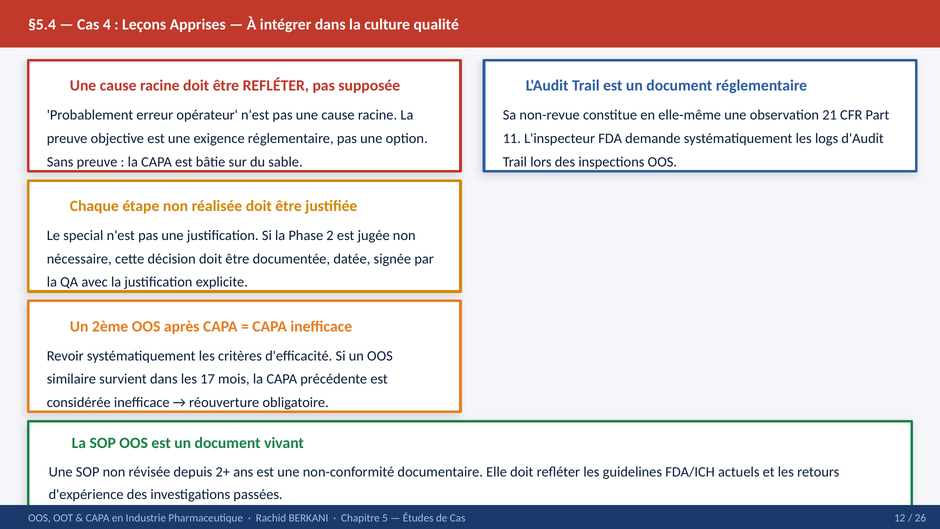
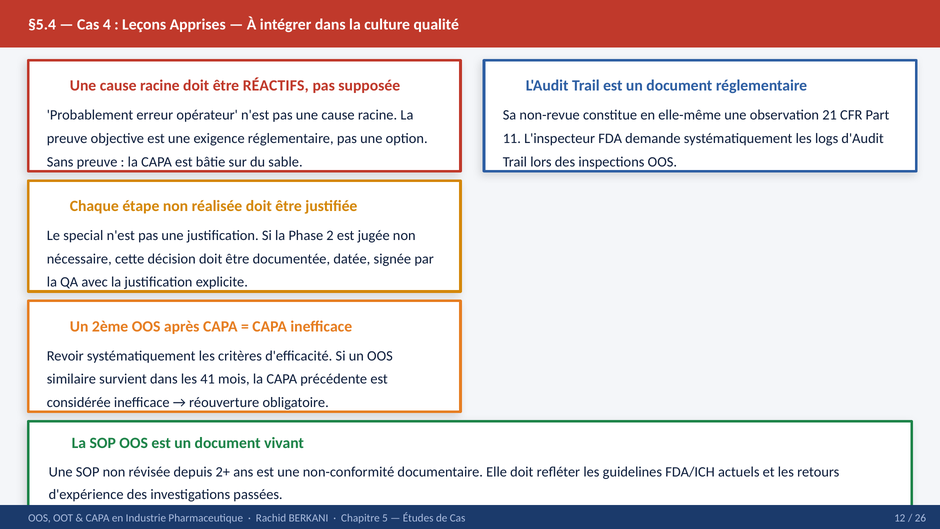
être REFLÉTER: REFLÉTER -> RÉACTIFS
17: 17 -> 41
